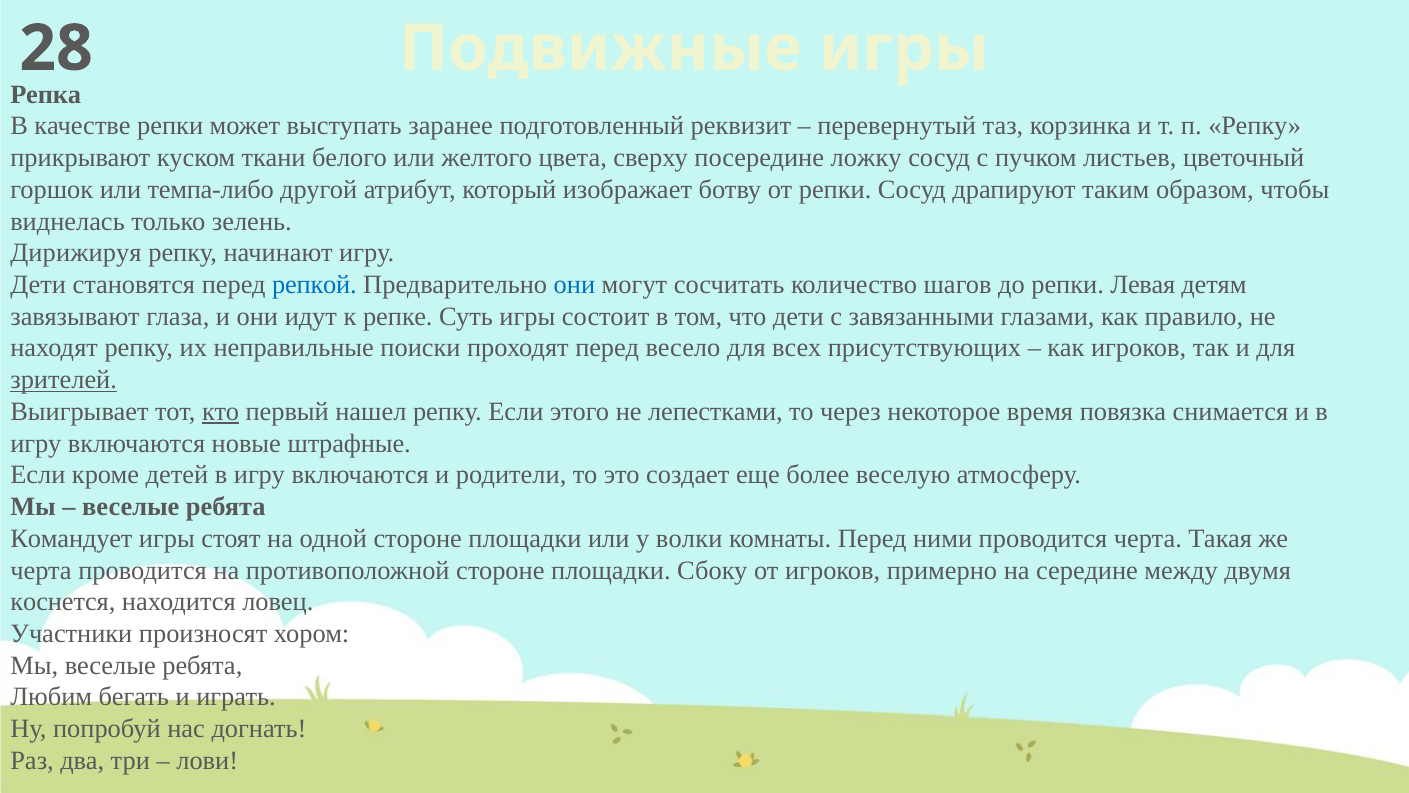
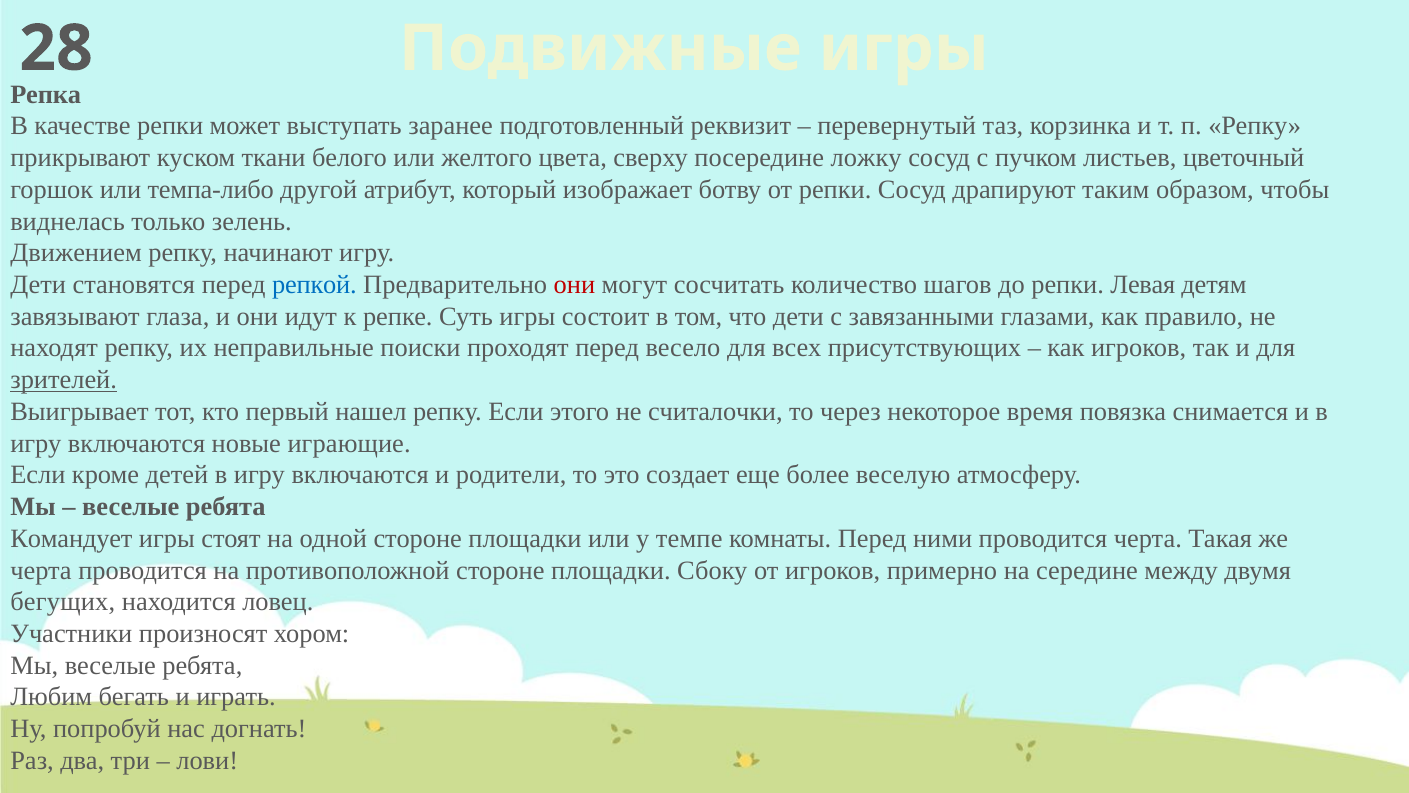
Дирижируя: Дирижируя -> Движением
они at (574, 285) colour: blue -> red
кто underline: present -> none
лепестками: лепестками -> считалочки
штрафные: штрафные -> играющие
волки: волки -> темпе
коснется: коснется -> бегущих
